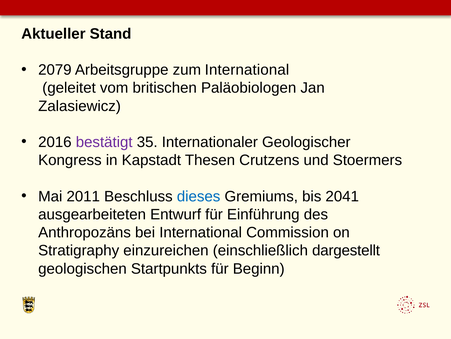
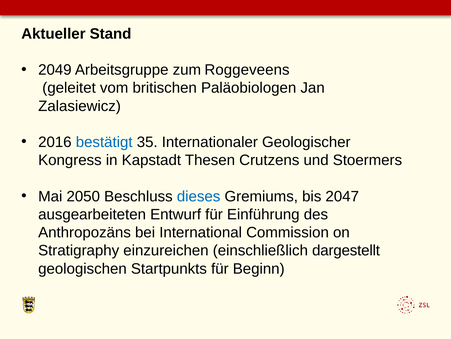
2079: 2079 -> 2049
zum International: International -> Roggeveens
bestätigt colour: purple -> blue
2011: 2011 -> 2050
2041: 2041 -> 2047
